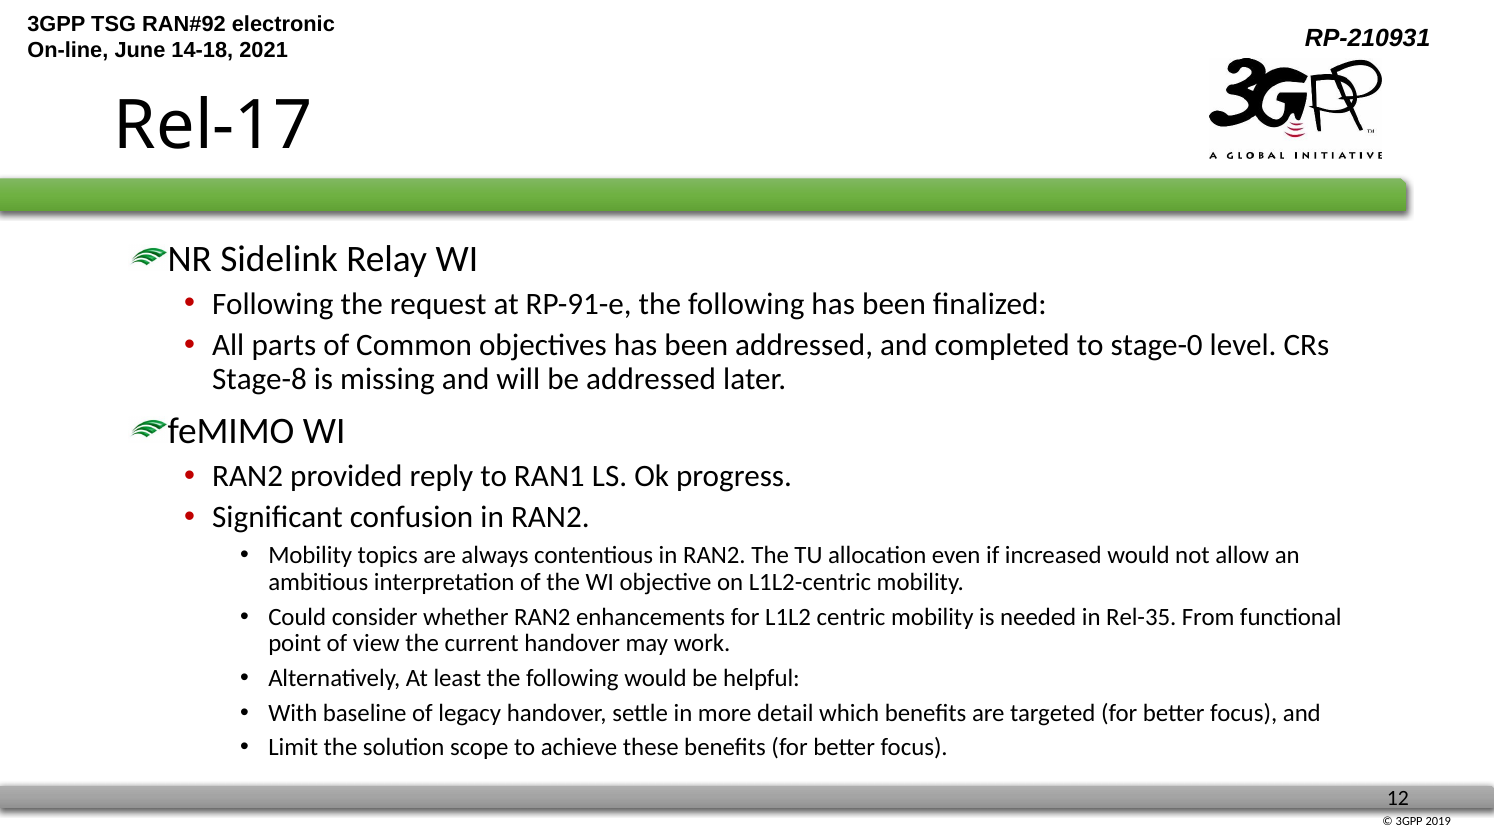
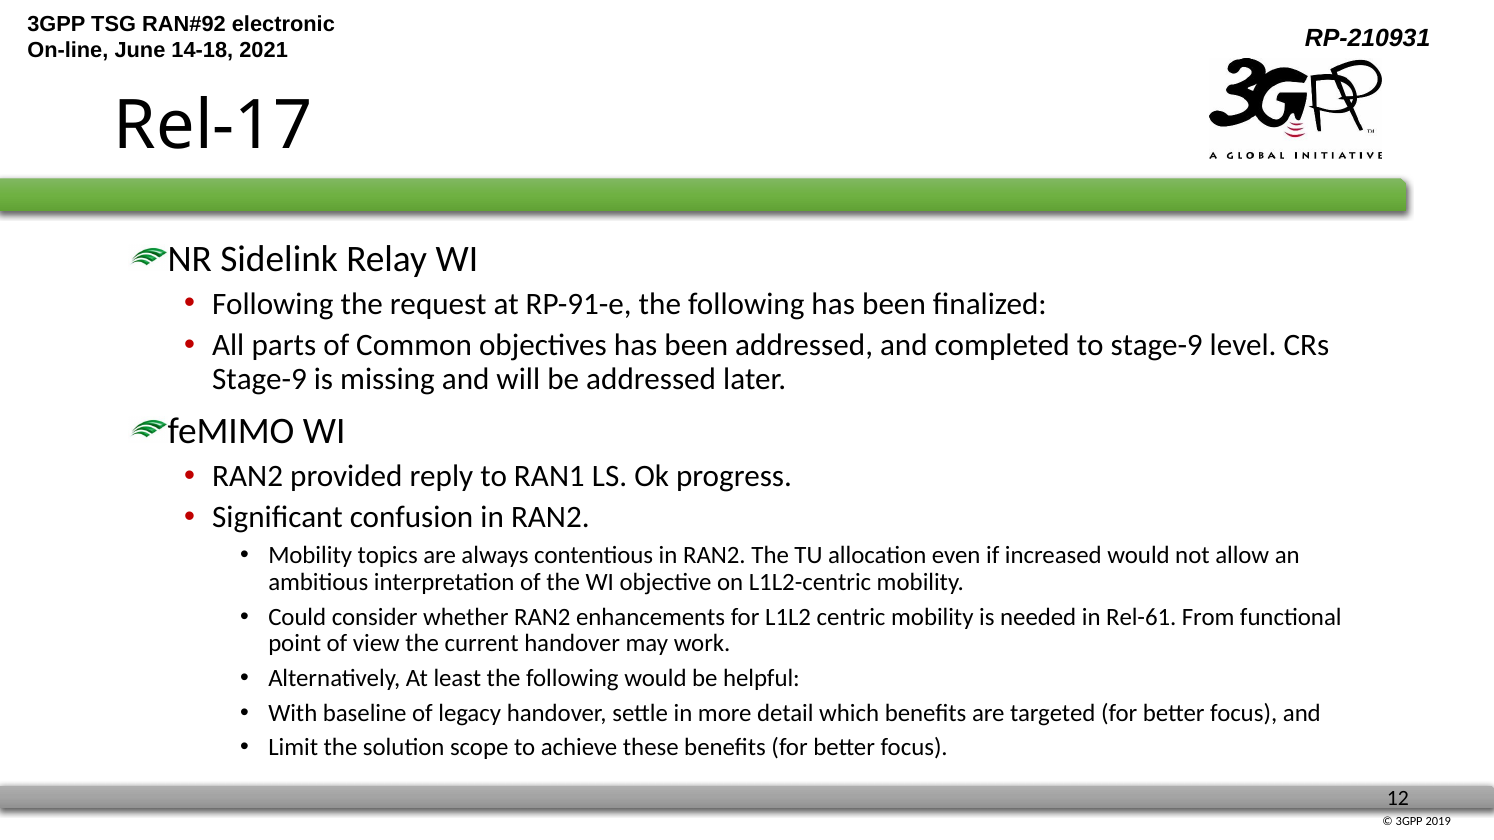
to stage-0: stage-0 -> stage-9
Stage-8 at (260, 379): Stage-8 -> Stage-9
Rel-35: Rel-35 -> Rel-61
